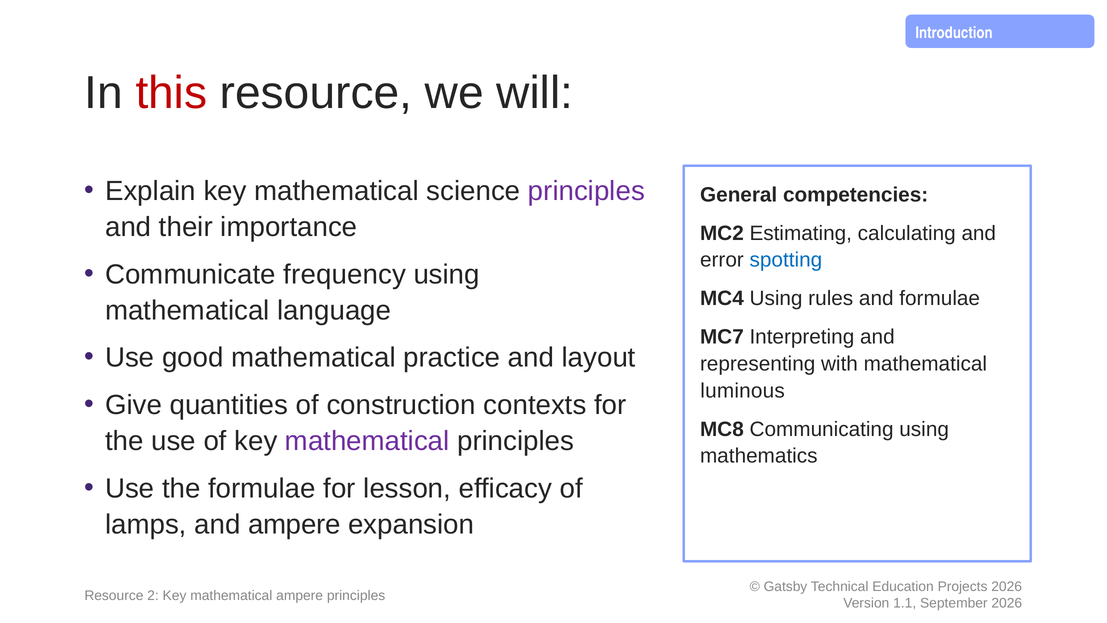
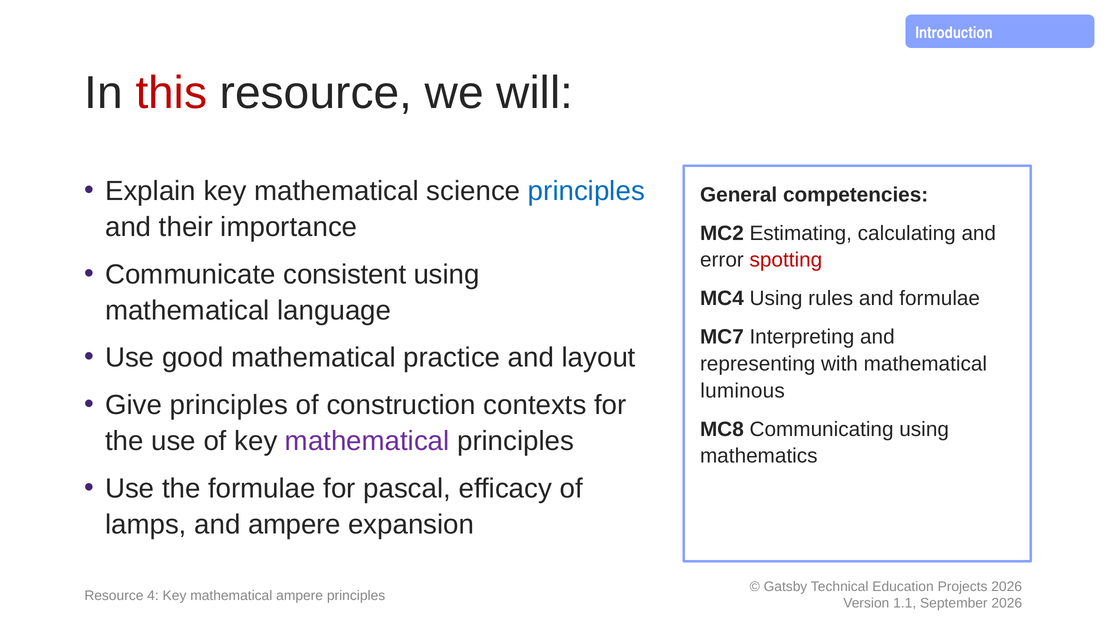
principles at (586, 191) colour: purple -> blue
spotting colour: blue -> red
frequency: frequency -> consistent
Give quantities: quantities -> principles
lesson: lesson -> pascal
2: 2 -> 4
